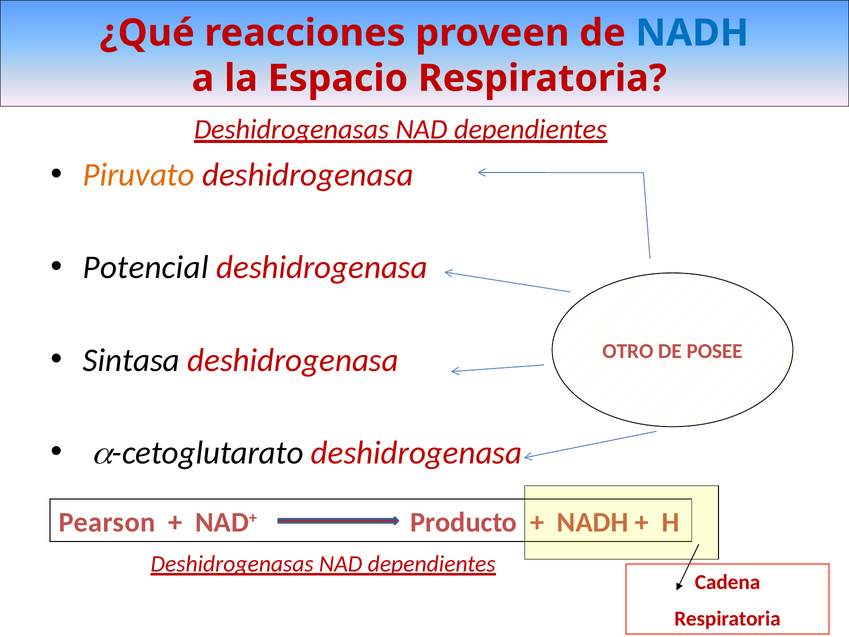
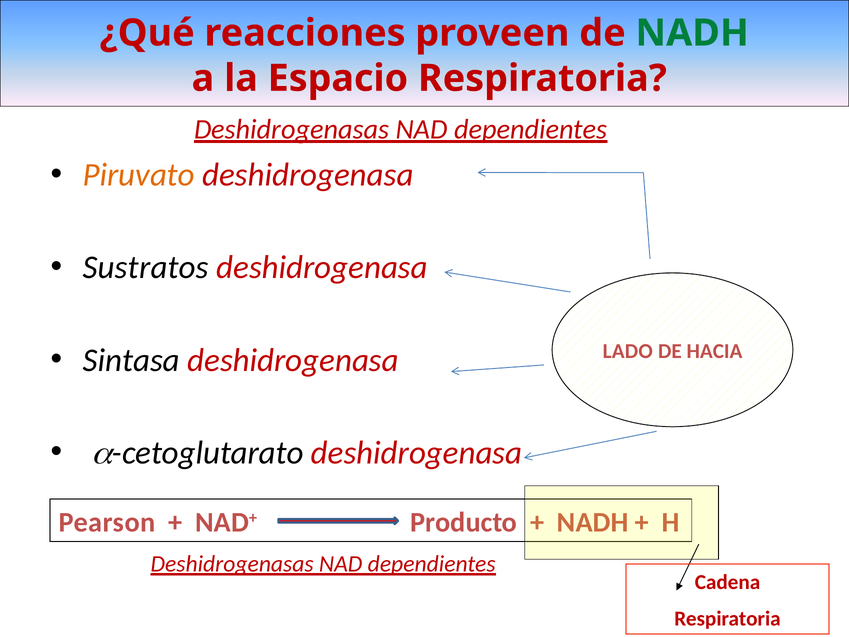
NADH at (692, 33) colour: blue -> green
Potencial: Potencial -> Sustratos
OTRO: OTRO -> LADO
POSEE: POSEE -> HACIA
